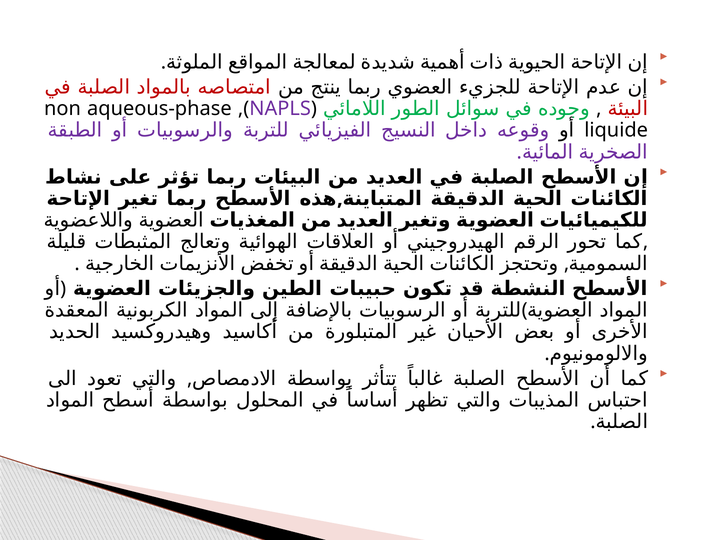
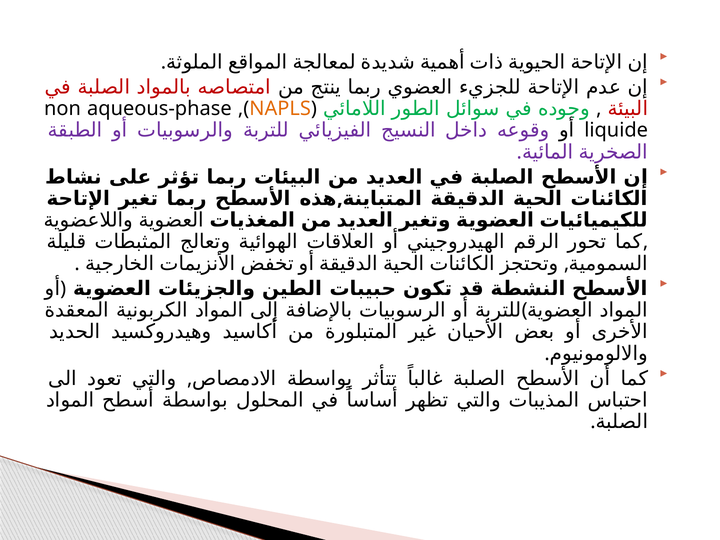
NAPLS colour: purple -> orange
